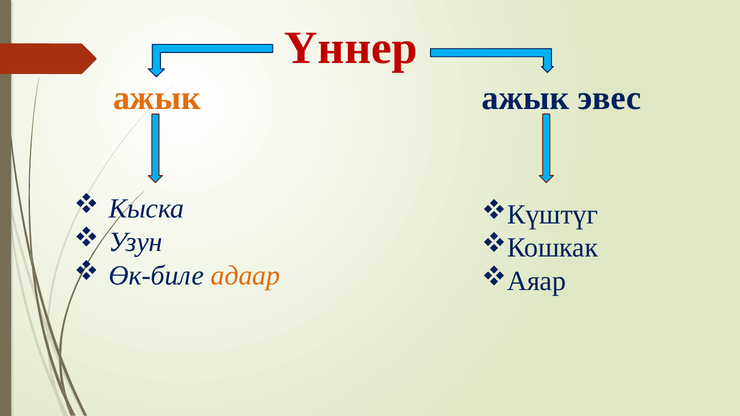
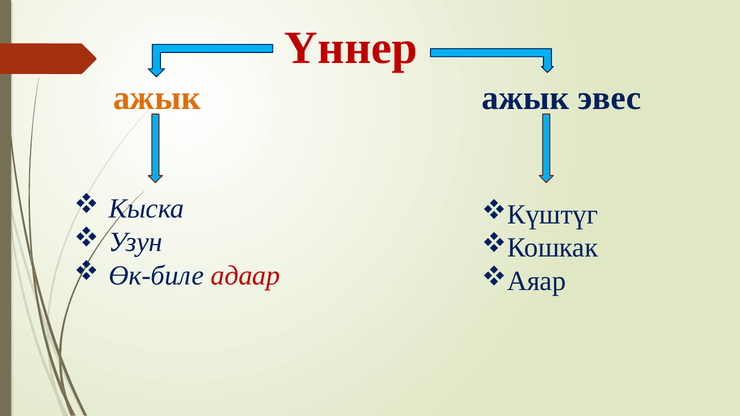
адаар colour: orange -> red
